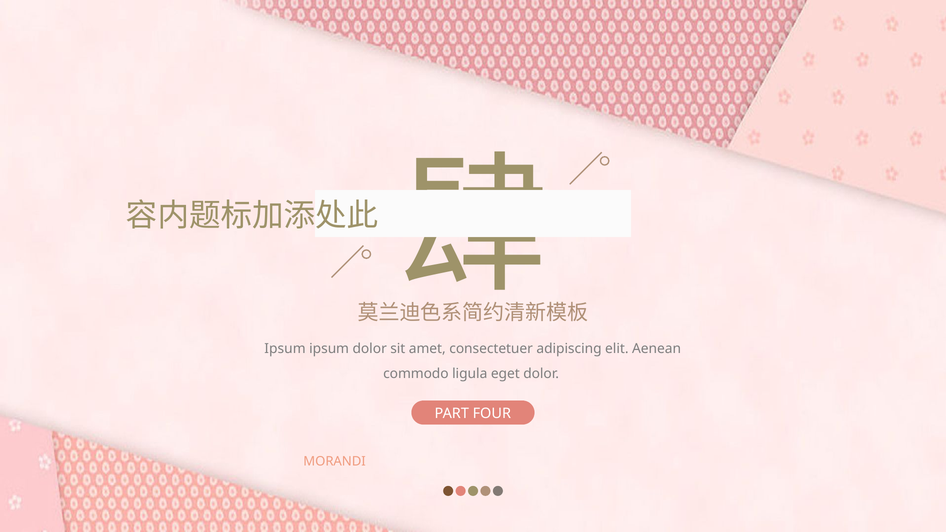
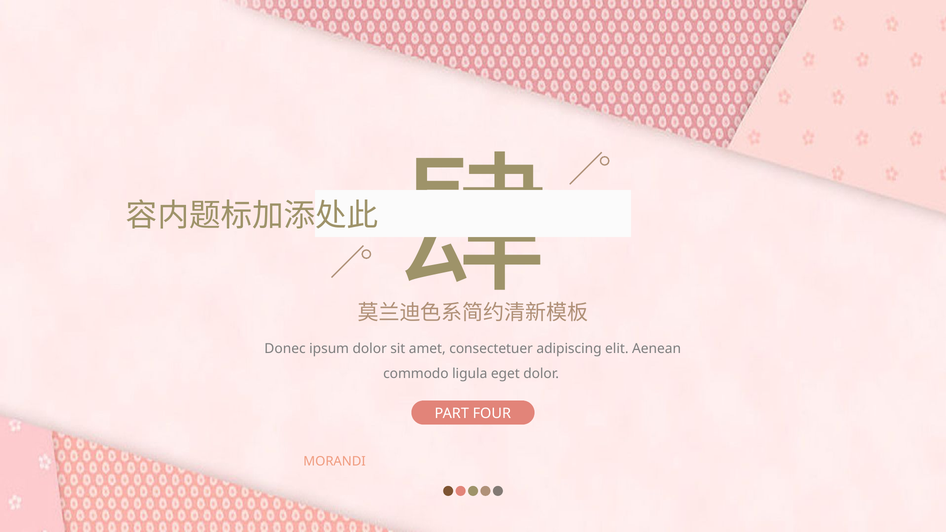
Ipsum at (285, 349): Ipsum -> Donec
